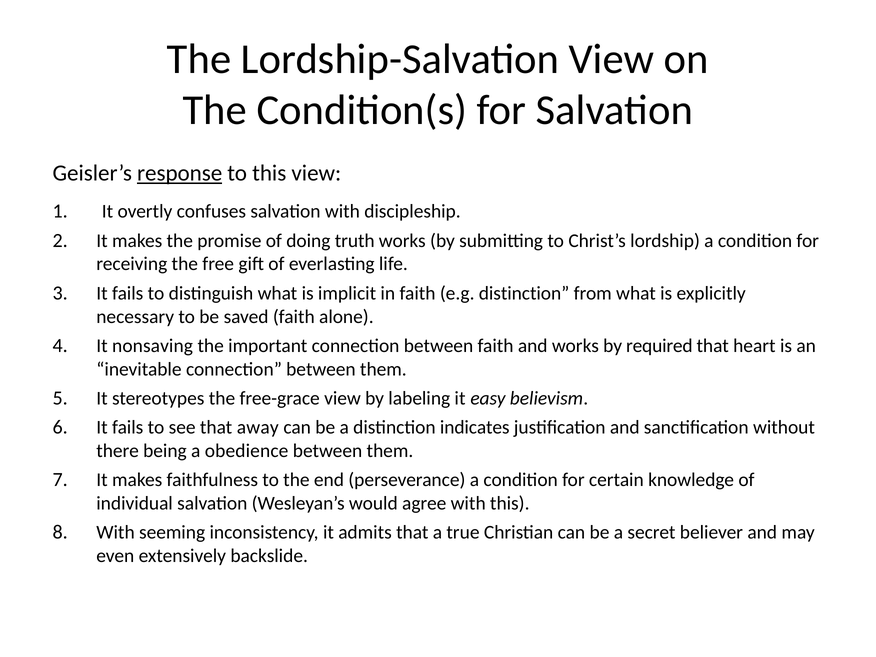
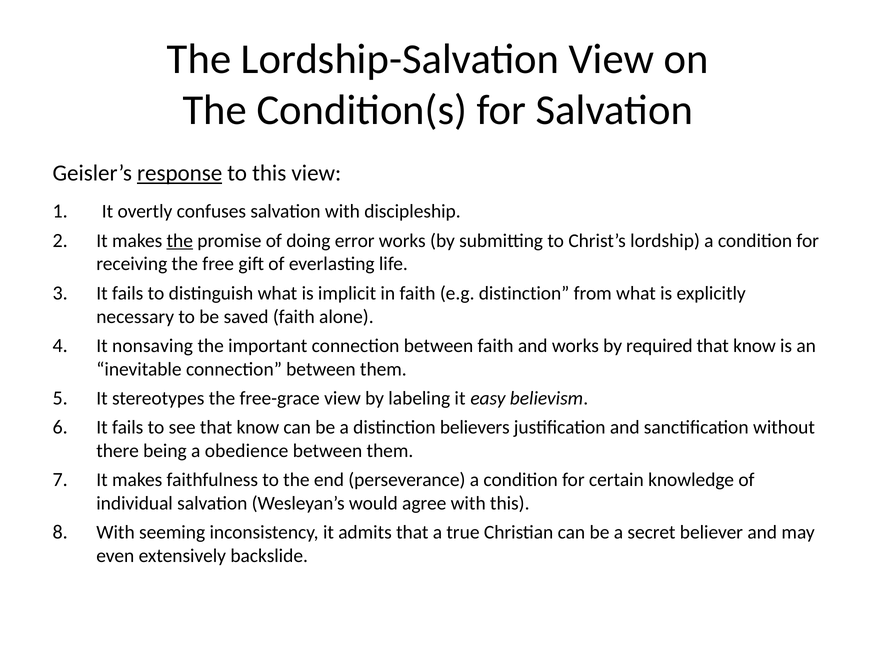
the at (180, 241) underline: none -> present
truth: truth -> error
heart at (754, 346): heart -> know
see that away: away -> know
indicates: indicates -> believers
